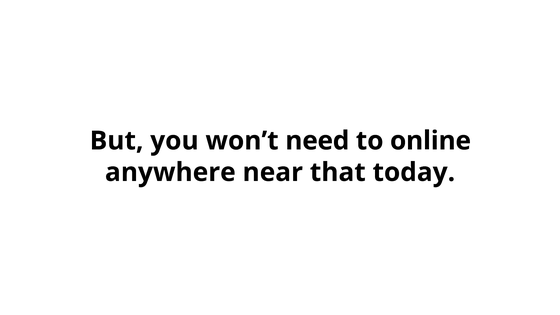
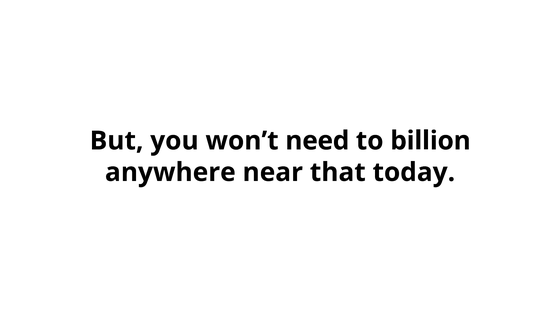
online: online -> billion
